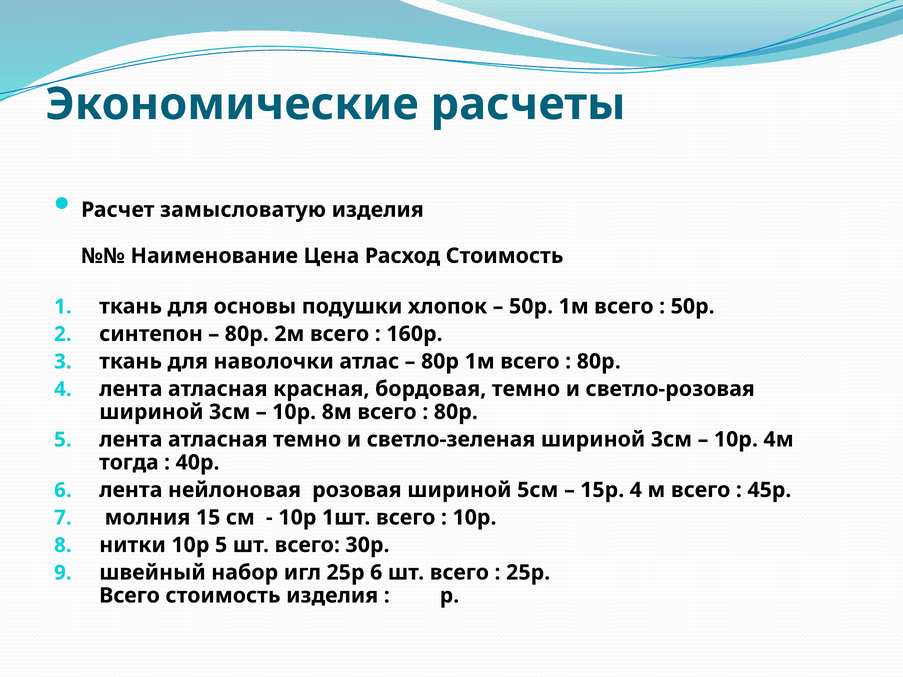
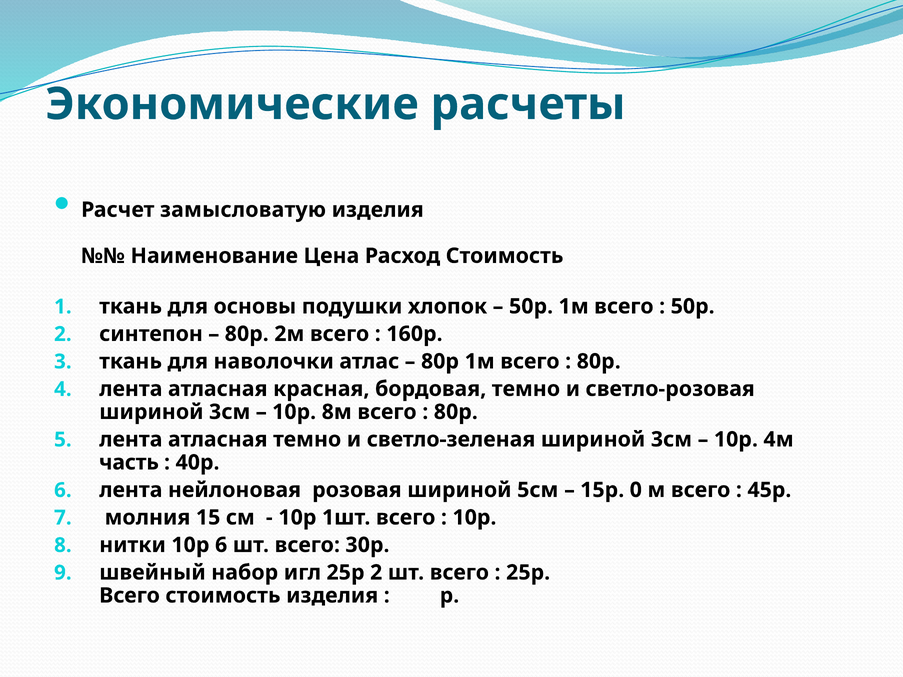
тогда: тогда -> часть
15р 4: 4 -> 0
10р 5: 5 -> 6
25р 6: 6 -> 2
